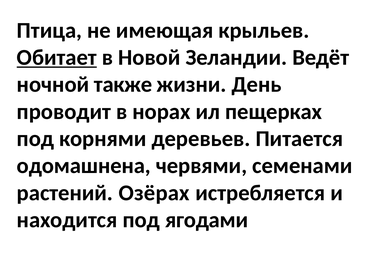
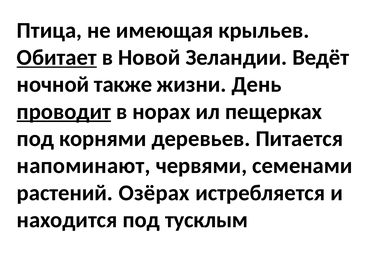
проводит underline: none -> present
одомашнена: одомашнена -> напоминают
ягодами: ягодами -> тусклым
